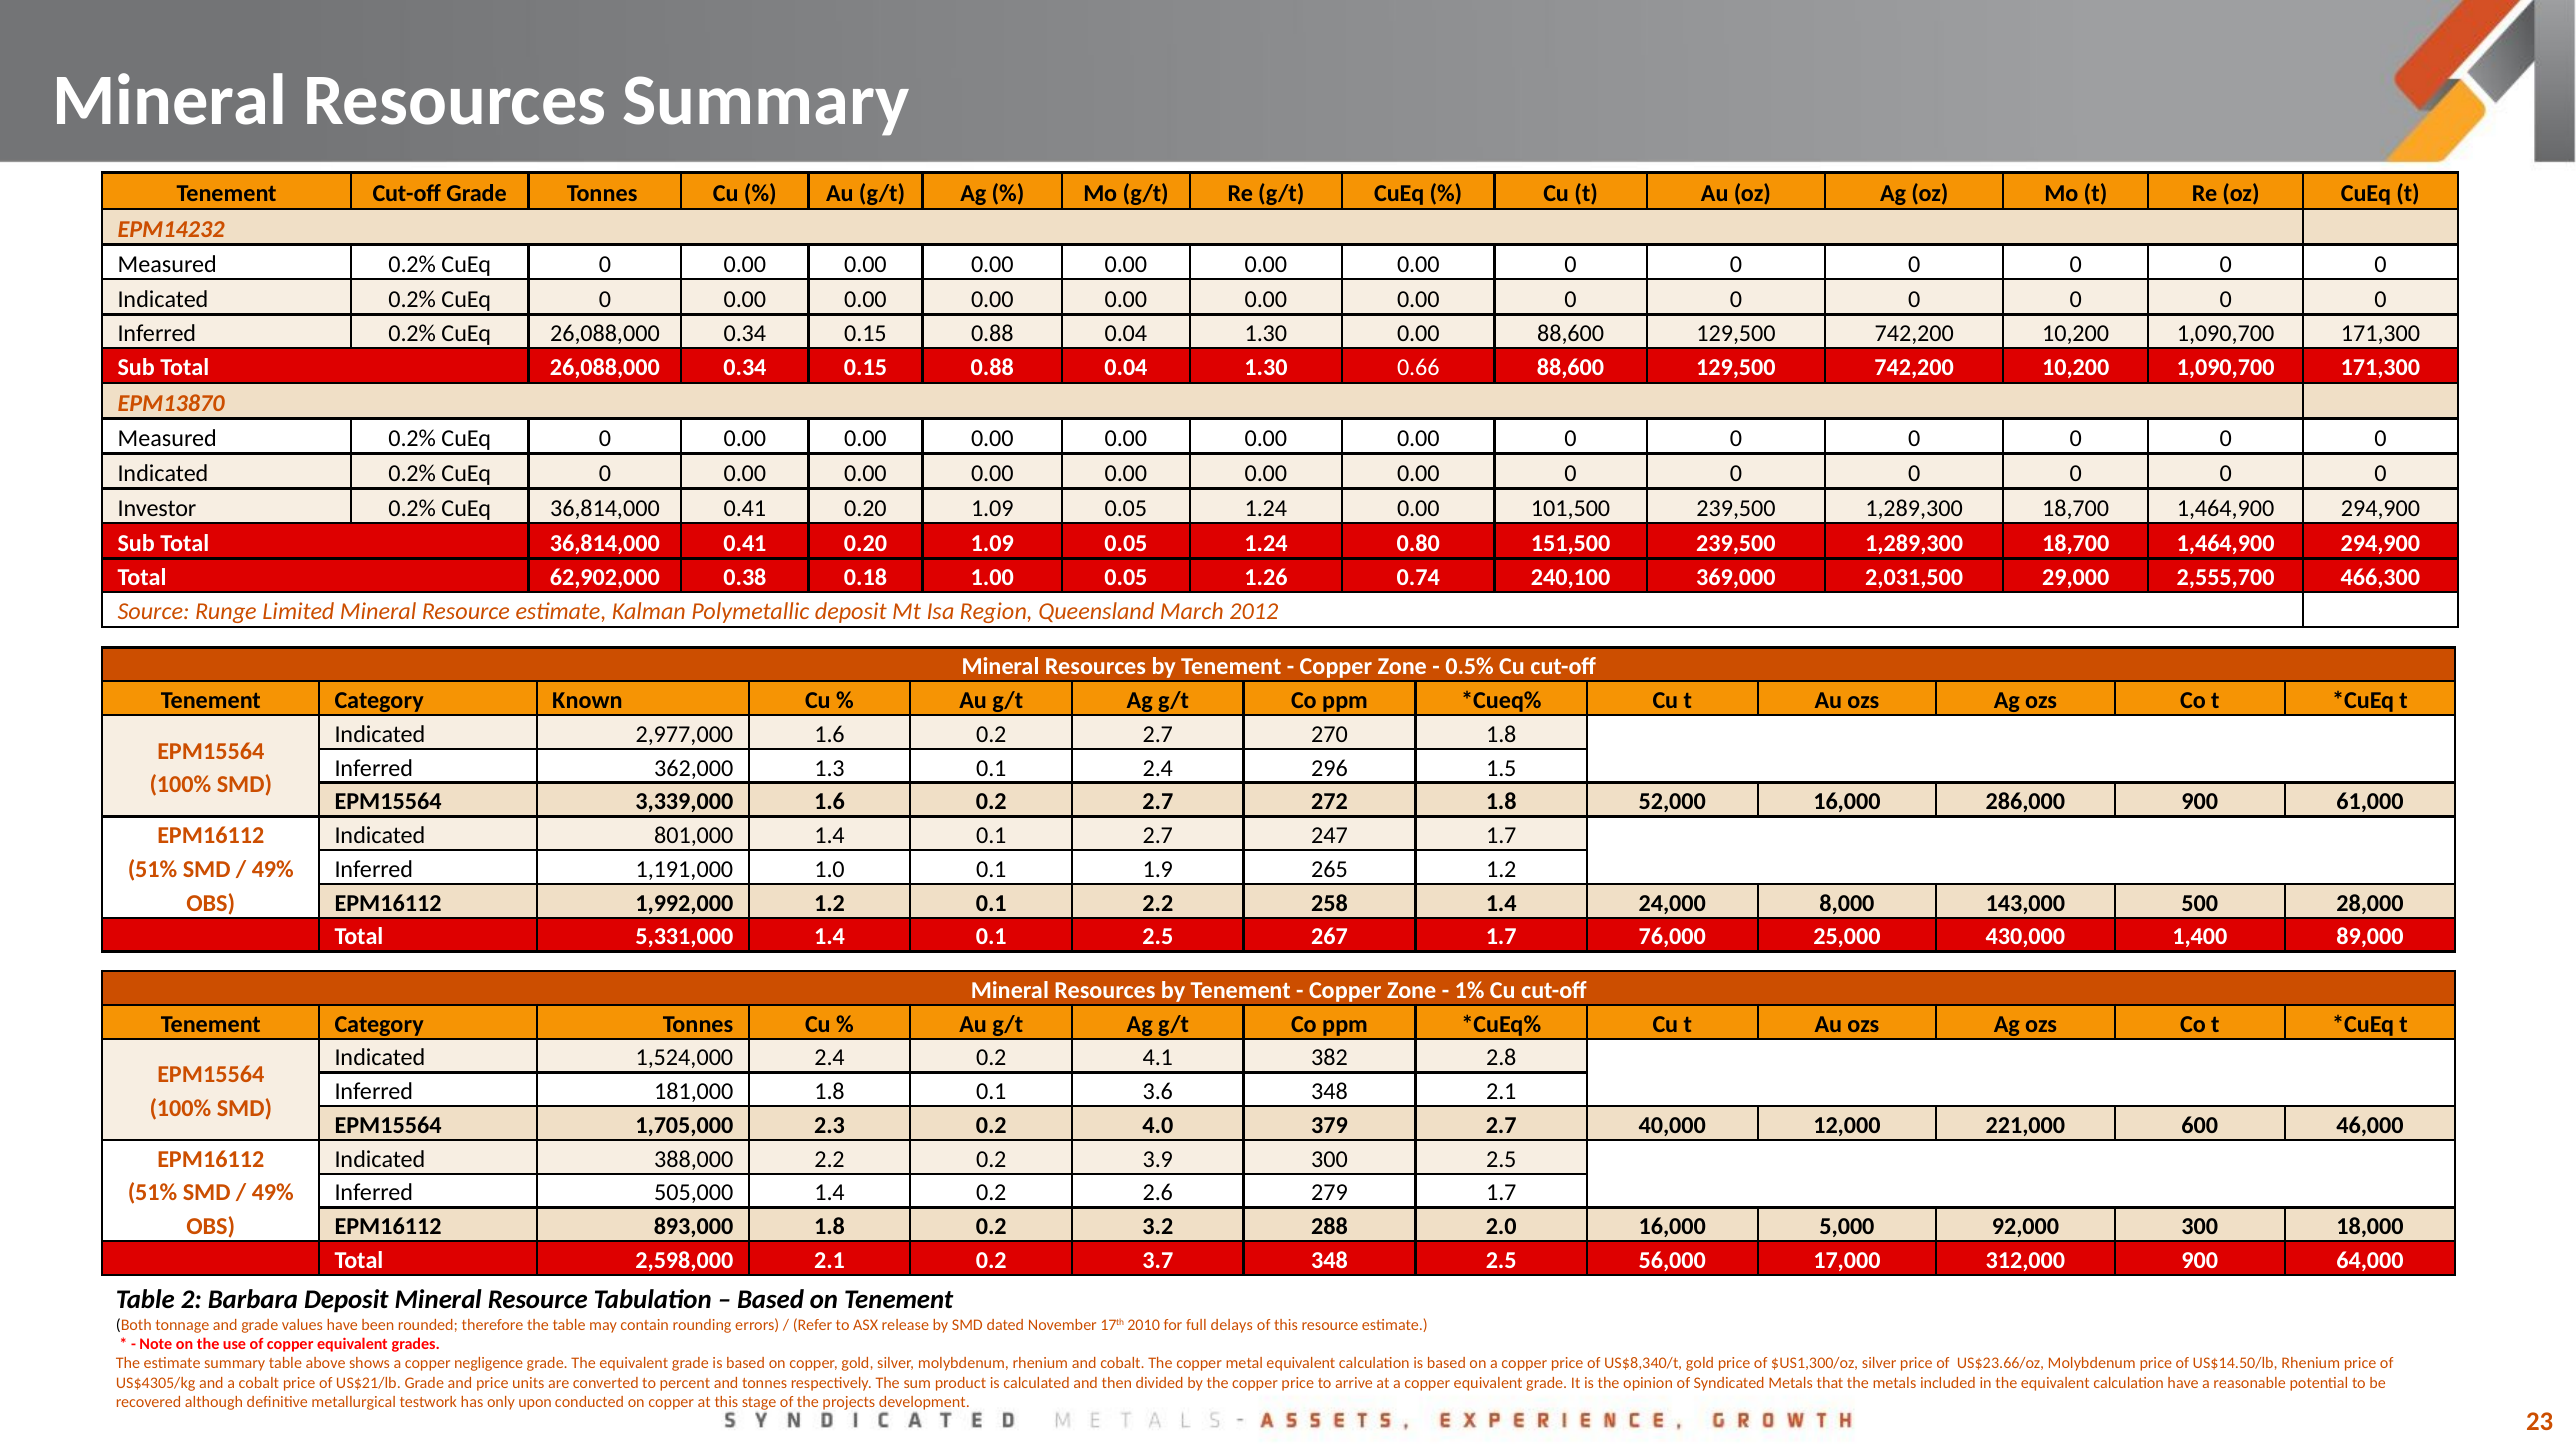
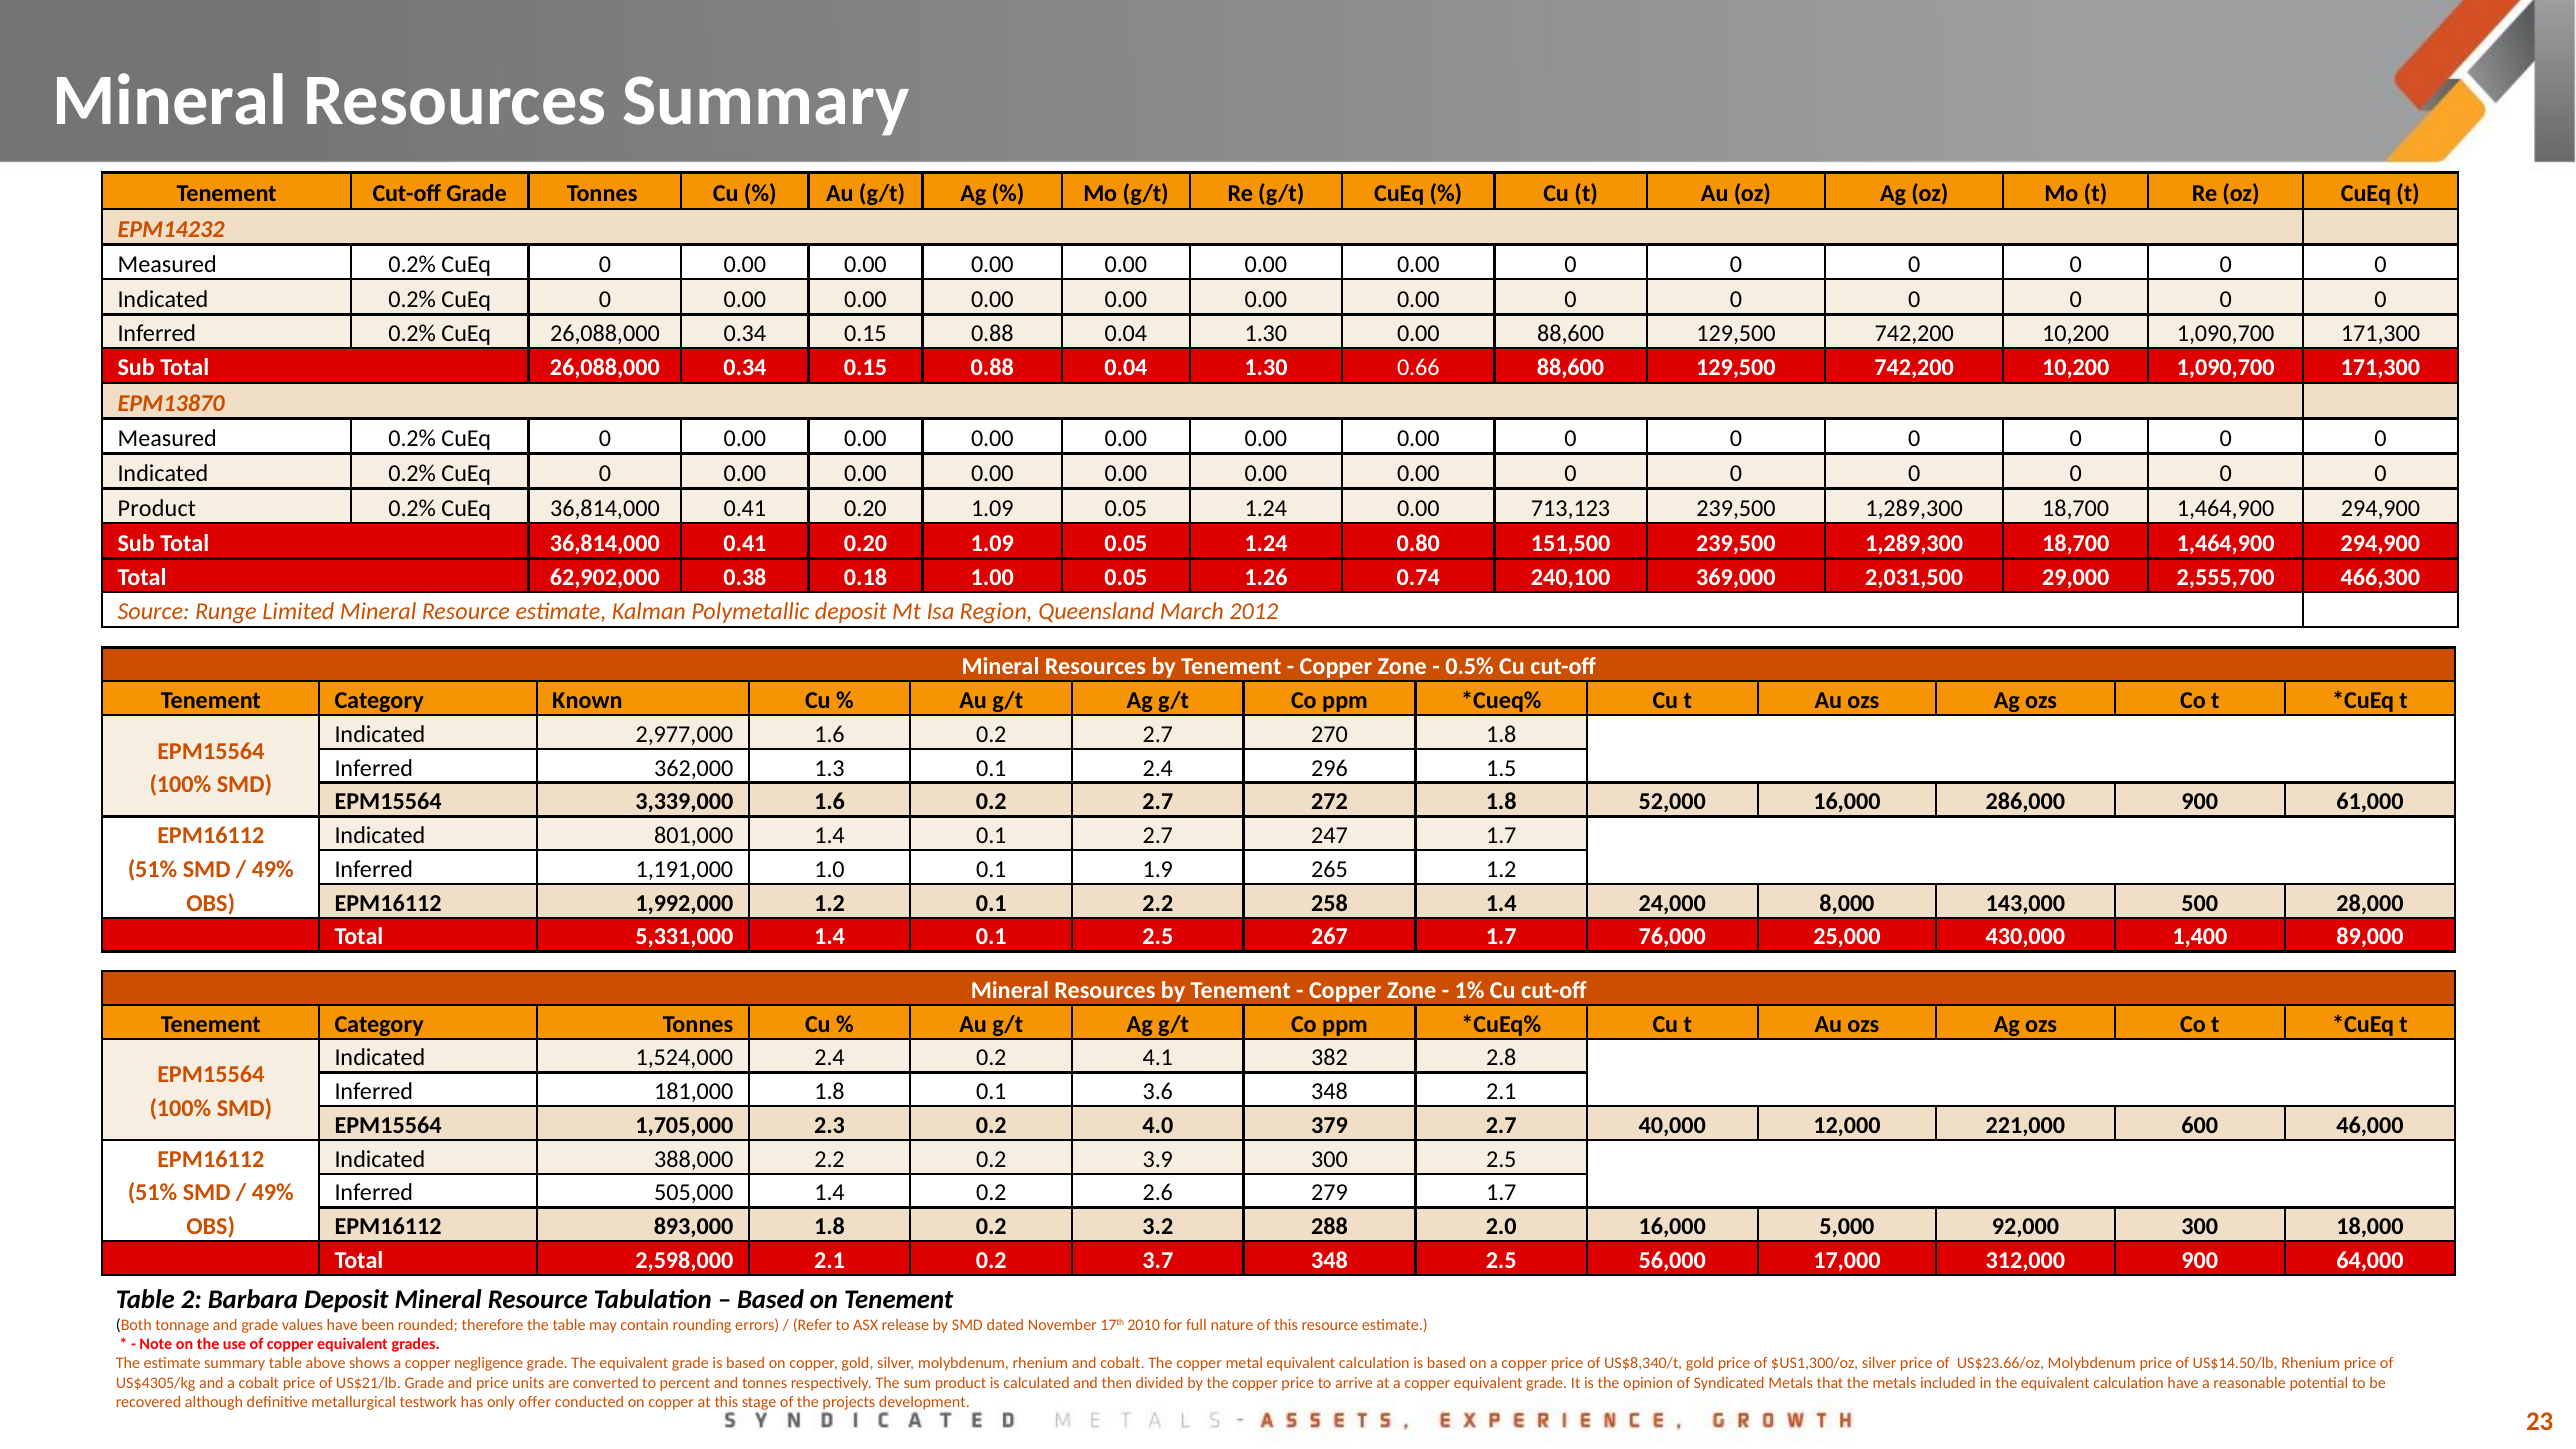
Investor at (157, 508): Investor -> Product
101,500: 101,500 -> 713,123
delays: delays -> nature
upon: upon -> offer
